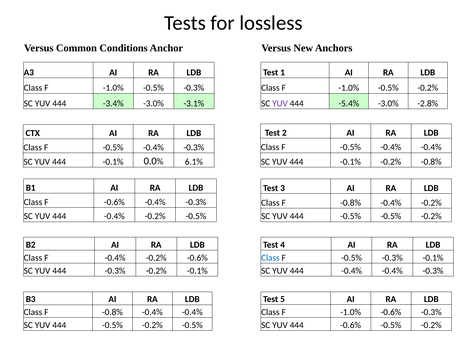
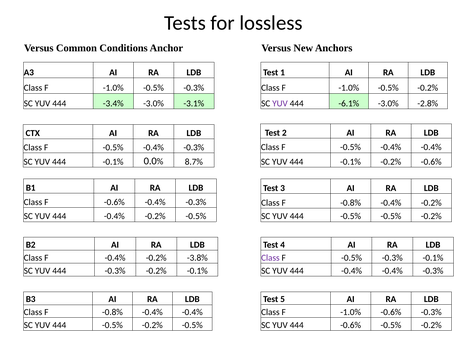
-5.4%: -5.4% -> -6.1%
6.1%: 6.1% -> 8.7%
-0.2% -0.8%: -0.8% -> -0.6%
-0.2% -0.6%: -0.6% -> -3.8%
Class at (270, 258) colour: blue -> purple
